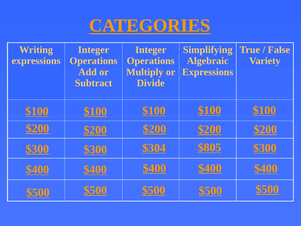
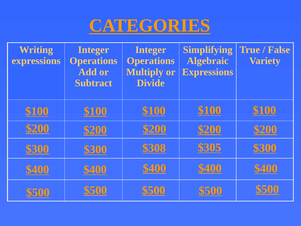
$805: $805 -> $305
$304: $304 -> $308
